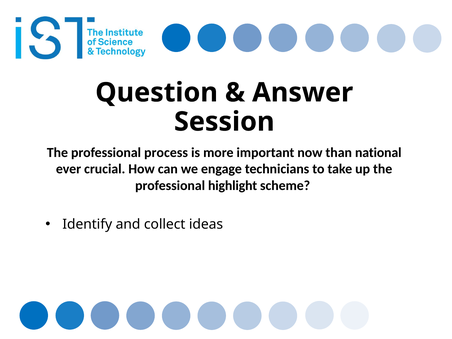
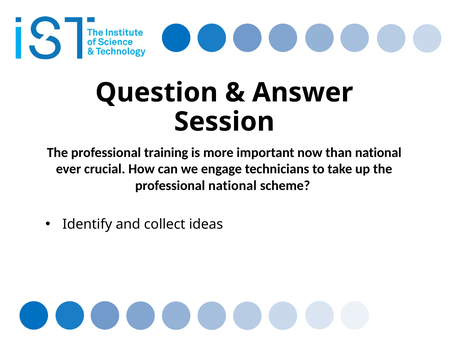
process: process -> training
professional highlight: highlight -> national
